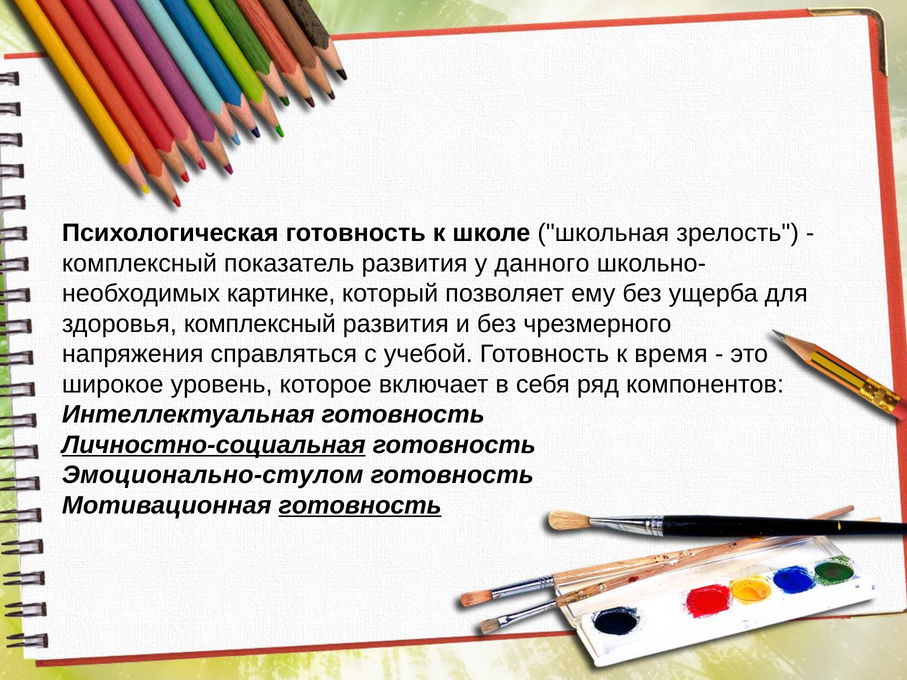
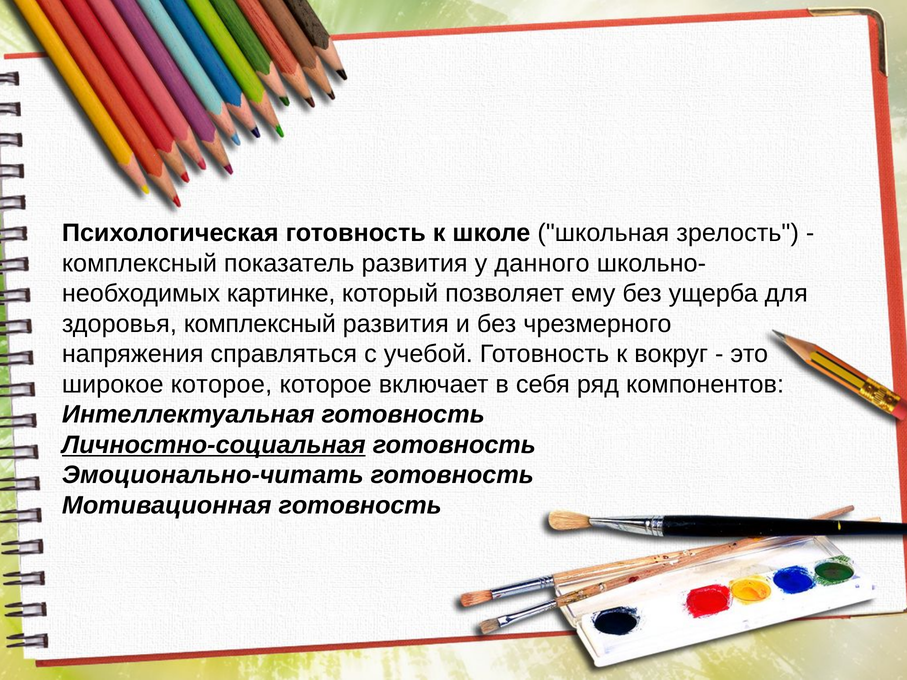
время: время -> вокруг
широкое уровень: уровень -> которое
Эмоционально-стулом: Эмоционально-стулом -> Эмоционально-читать
готовность at (360, 505) underline: present -> none
